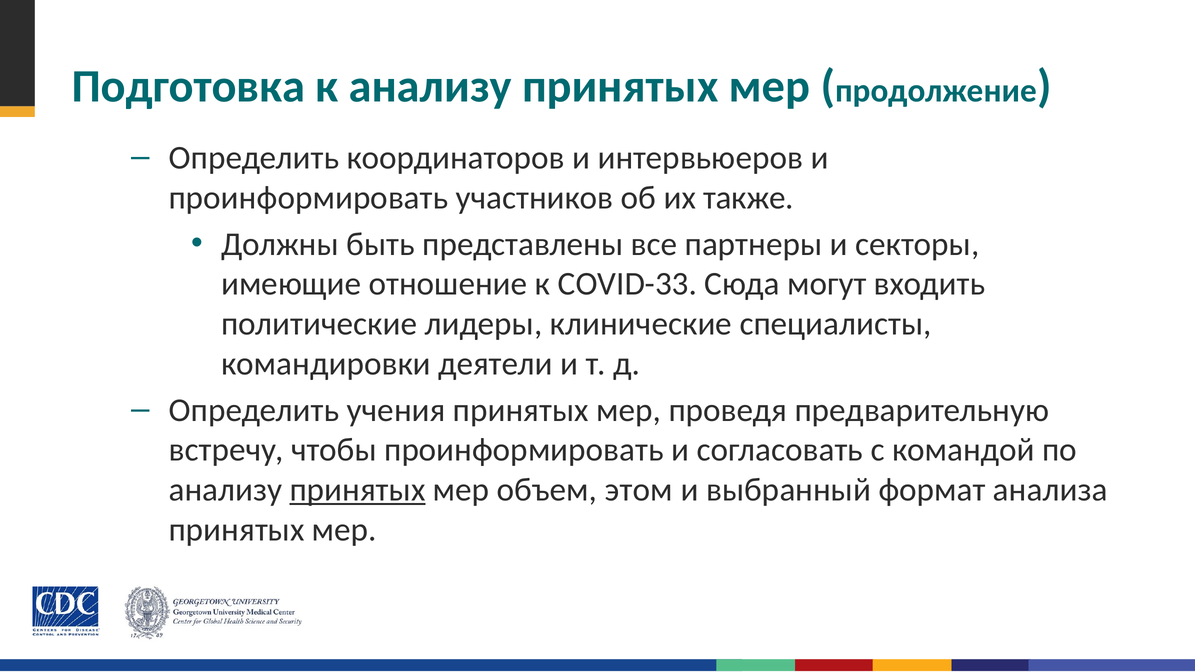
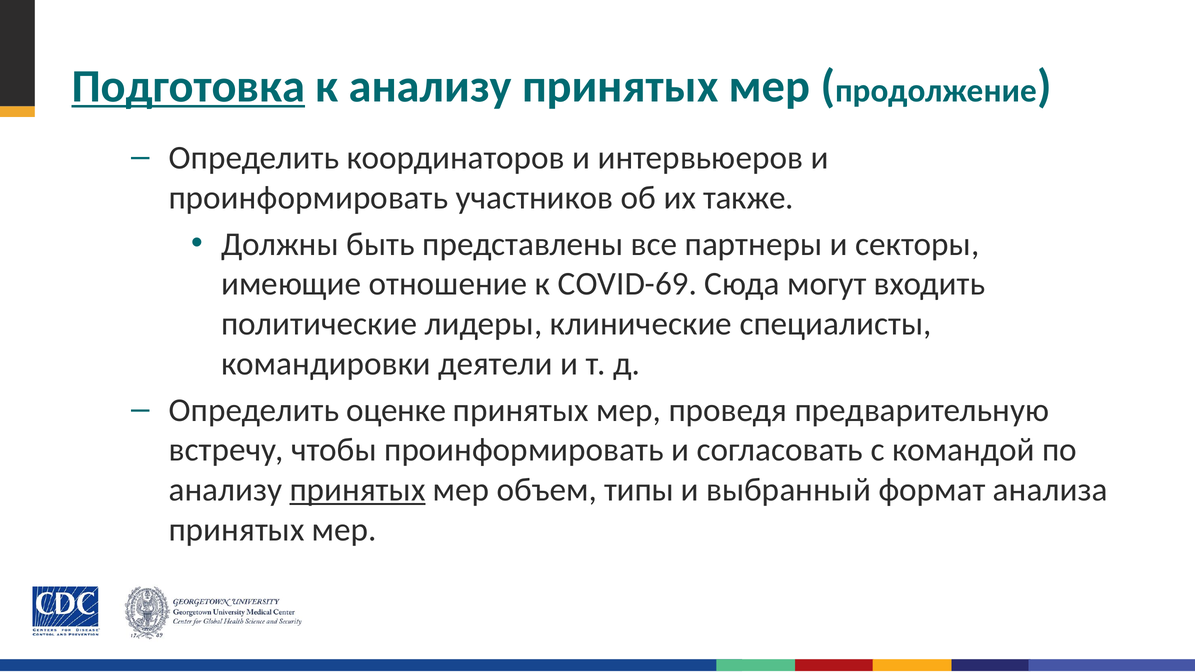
Подготовка underline: none -> present
COVID-33: COVID-33 -> COVID-69
учения: учения -> оценке
этом: этом -> типы
